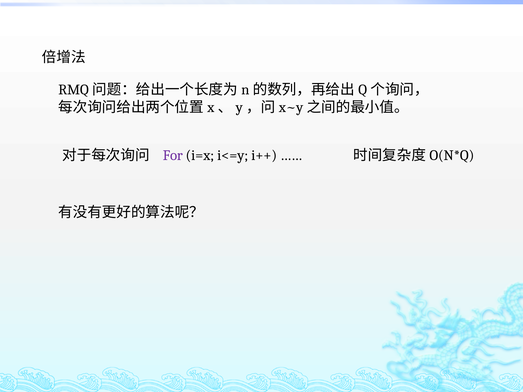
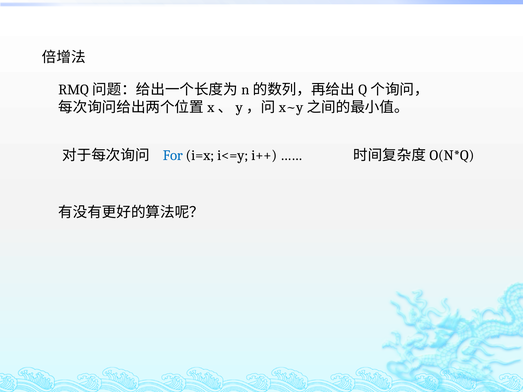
For colour: purple -> blue
